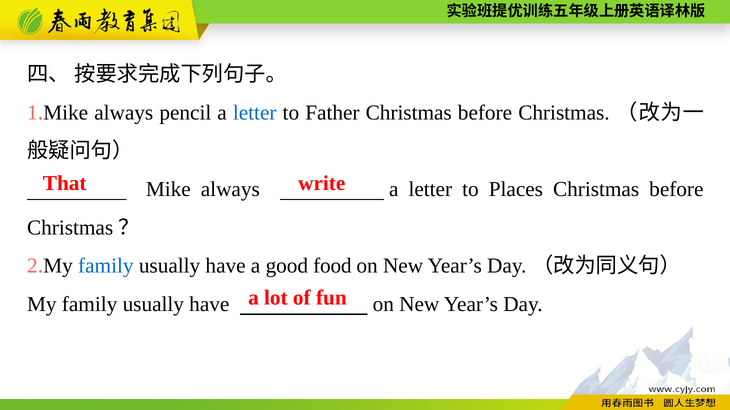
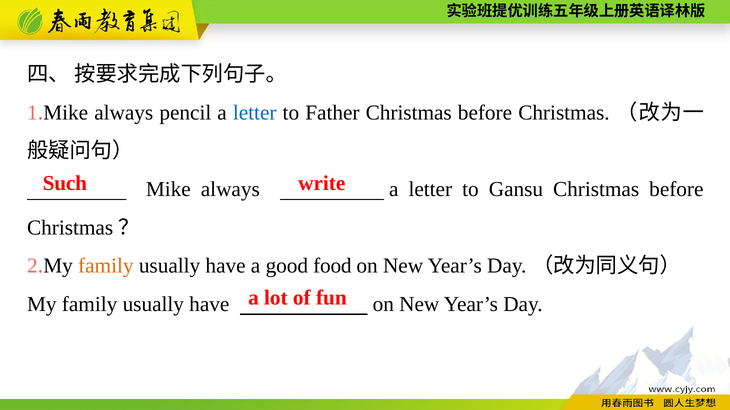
That: That -> Such
Places: Places -> Gansu
family at (106, 266) colour: blue -> orange
